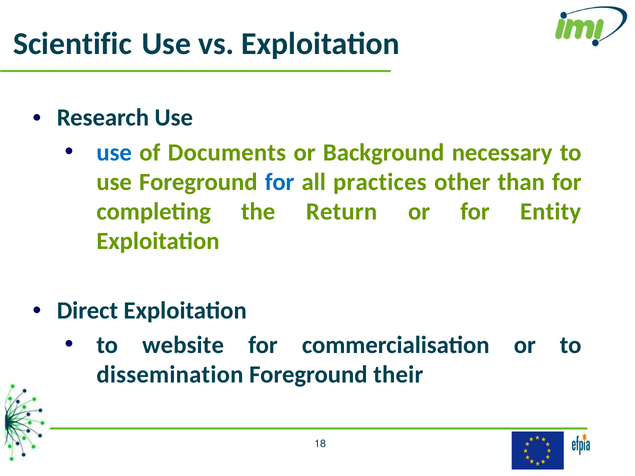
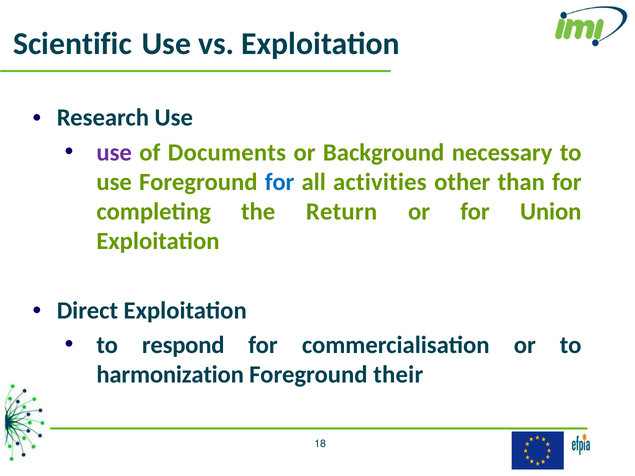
use at (114, 152) colour: blue -> purple
practices: practices -> activities
Entity: Entity -> Union
website: website -> respond
dissemination: dissemination -> harmonization
